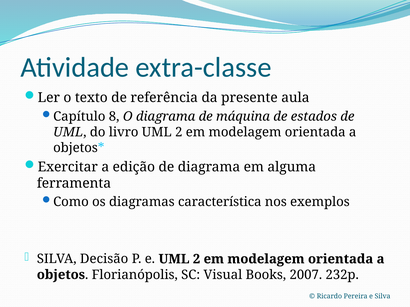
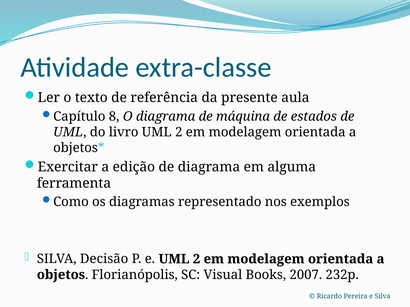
característica: característica -> representado
